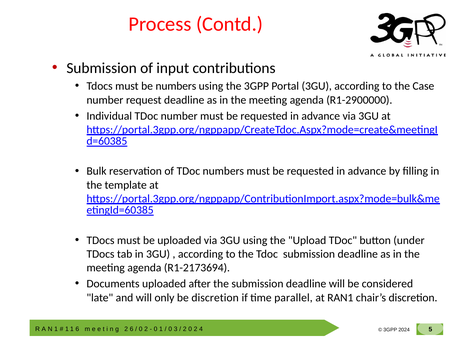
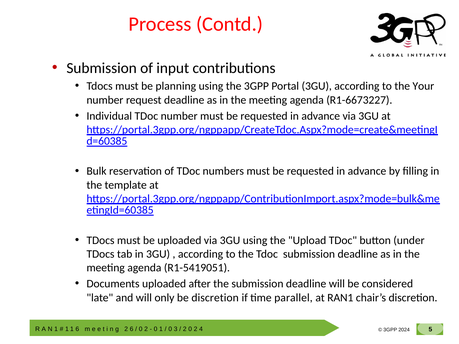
be numbers: numbers -> planning
Case: Case -> Your
R1-2900000: R1-2900000 -> R1-6673227
R1-2173694: R1-2173694 -> R1-5419051
